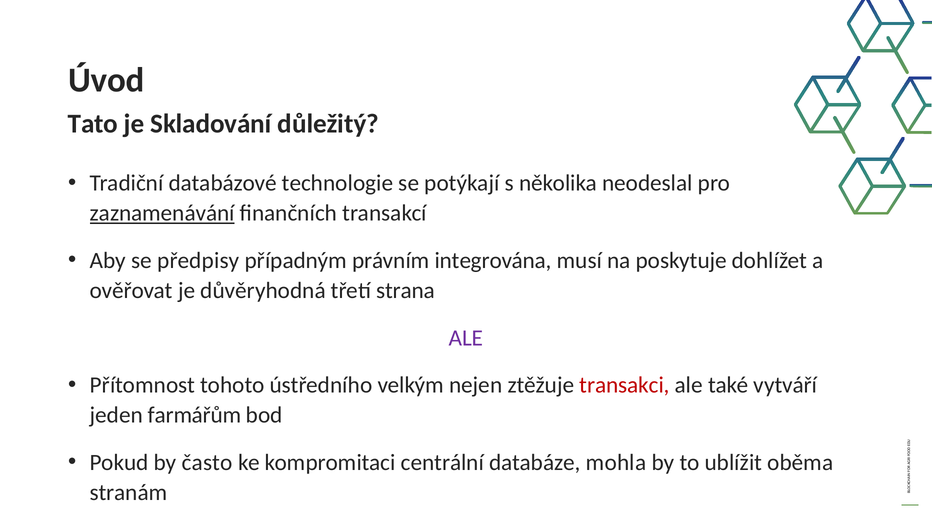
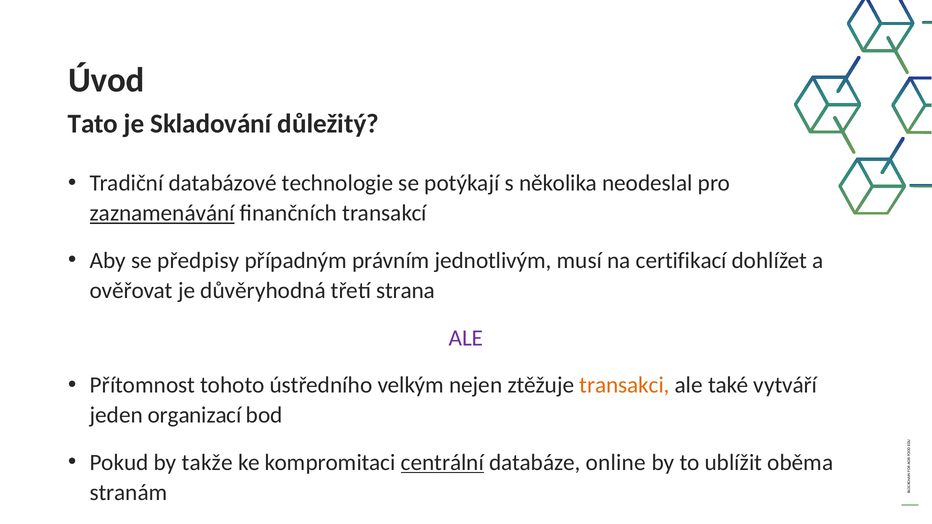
integrována: integrována -> jednotlivým
poskytuje: poskytuje -> certifikací
transakci colour: red -> orange
farmářům: farmářům -> organizací
často: často -> takže
centrální underline: none -> present
mohla: mohla -> online
